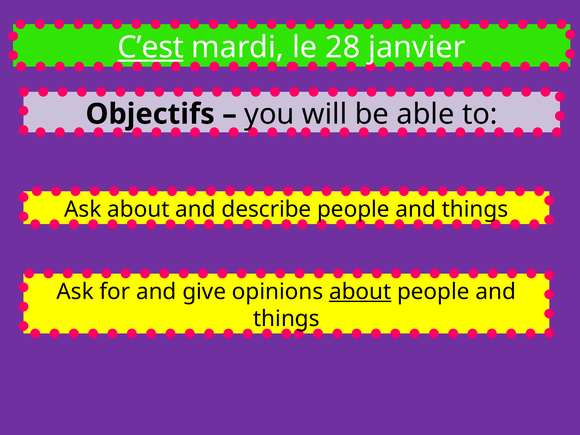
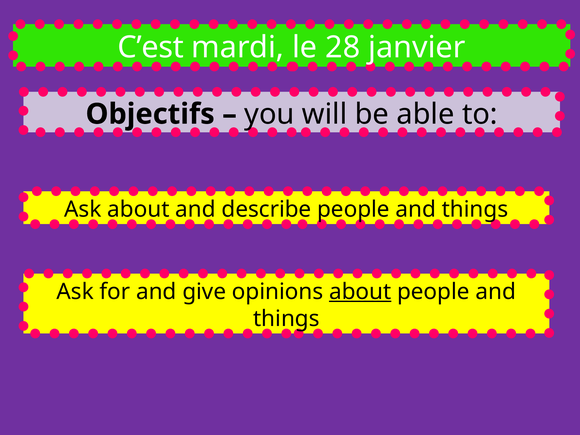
C’est underline: present -> none
